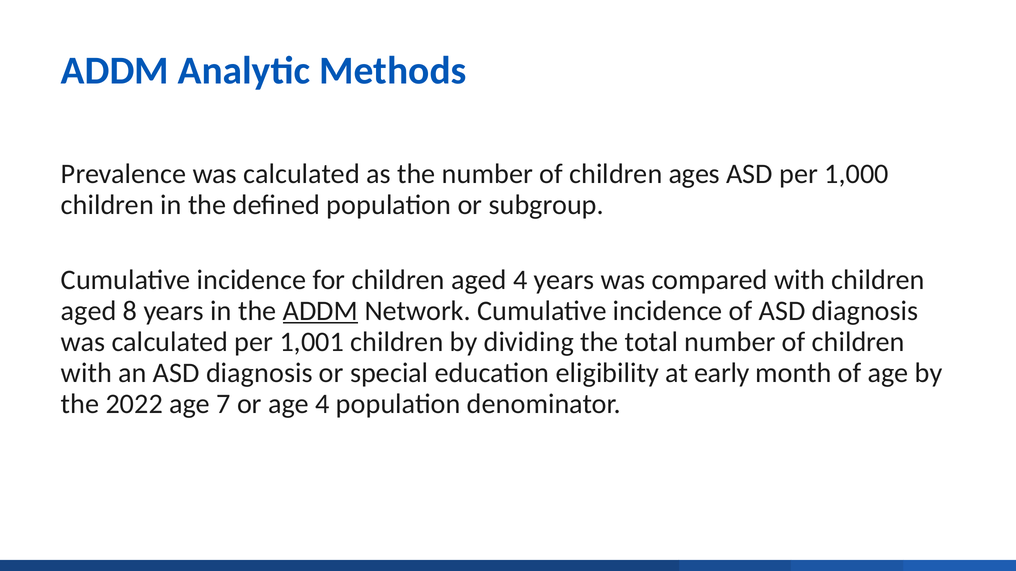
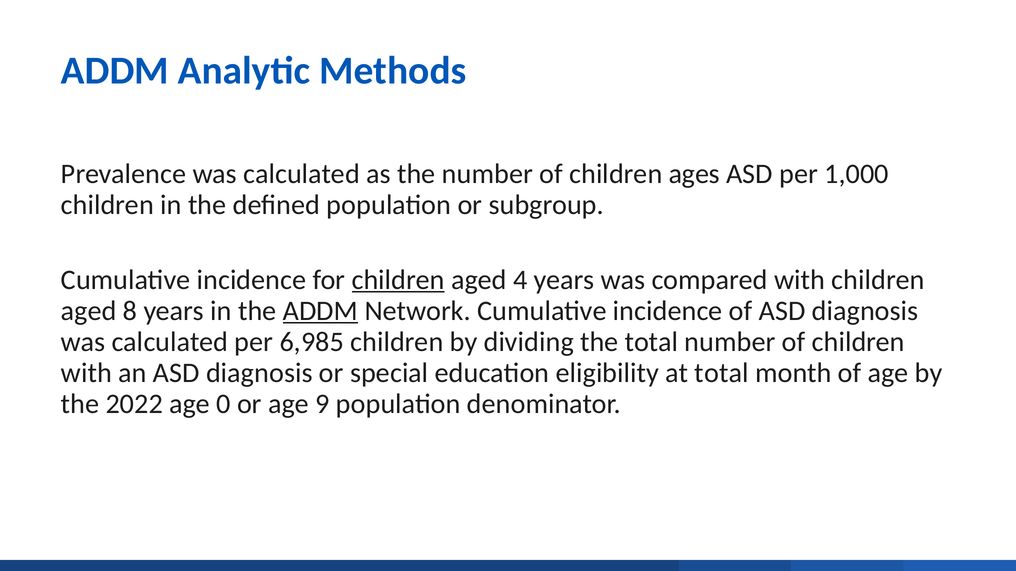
children at (398, 280) underline: none -> present
1,001: 1,001 -> 6,985
at early: early -> total
7: 7 -> 0
age 4: 4 -> 9
